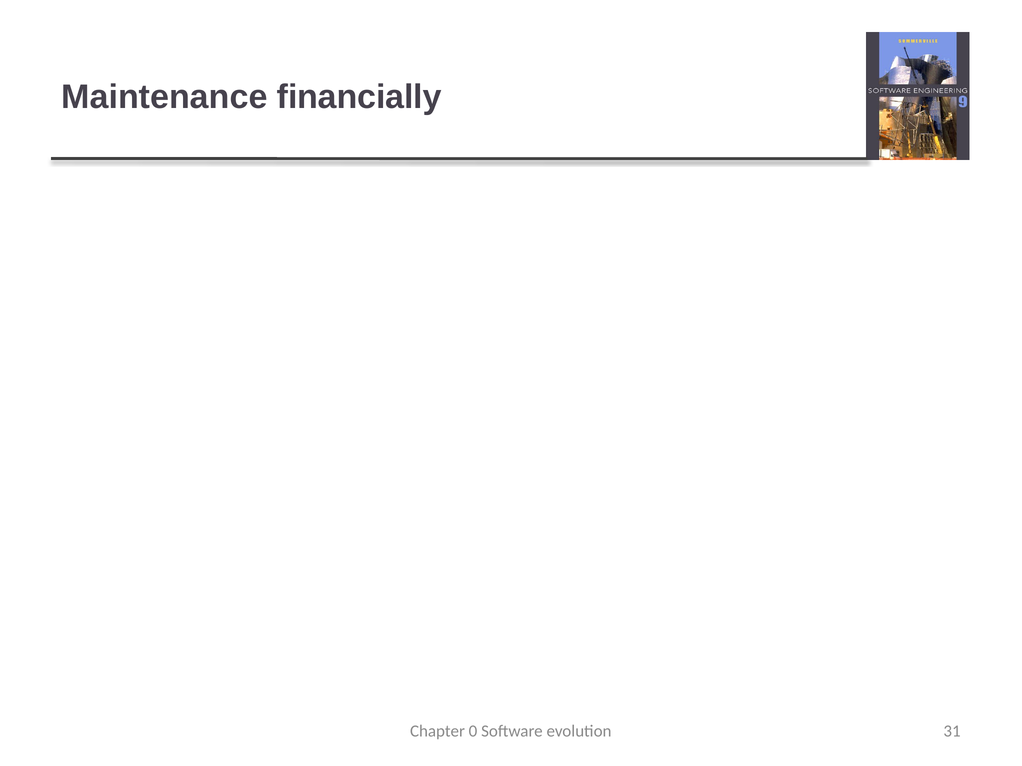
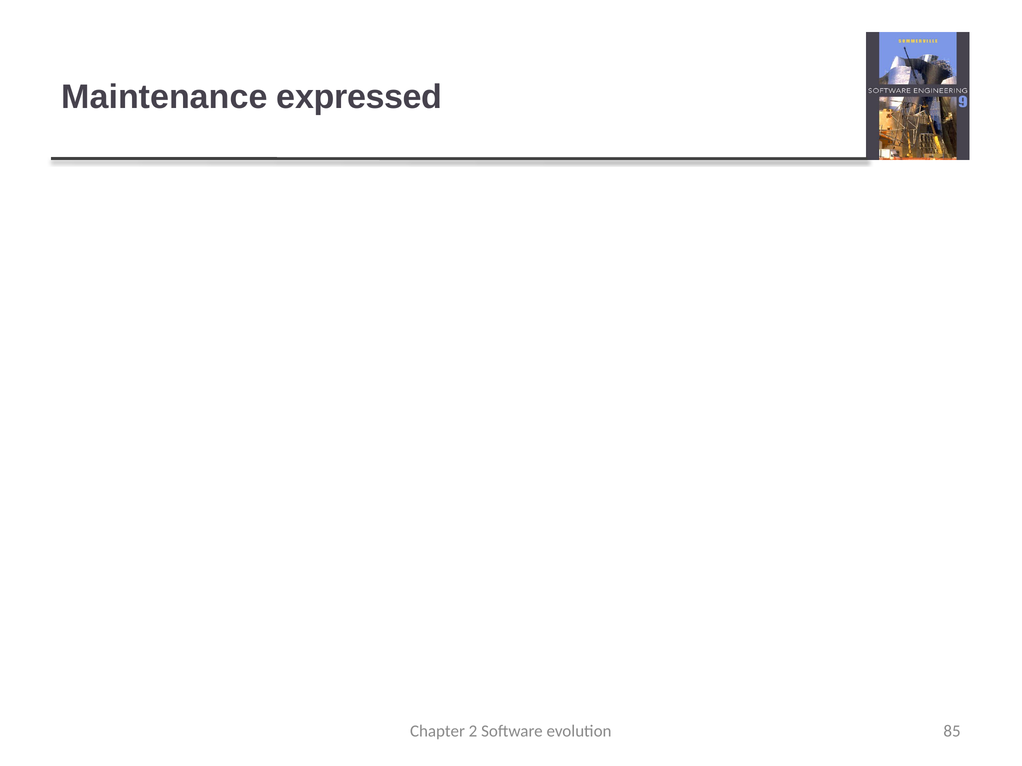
financially: financially -> expressed
0: 0 -> 2
31: 31 -> 85
